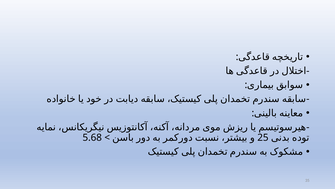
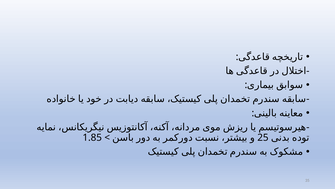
5.68: 5.68 -> 1.85
